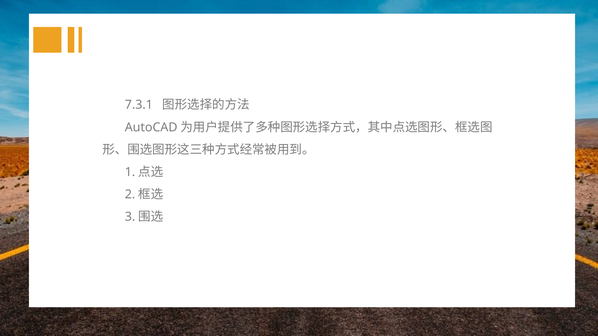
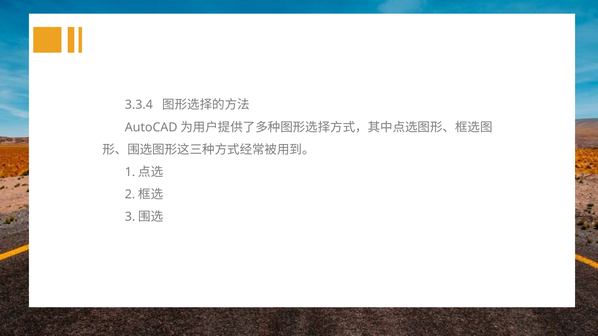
7.3.1: 7.3.1 -> 3.3.4
